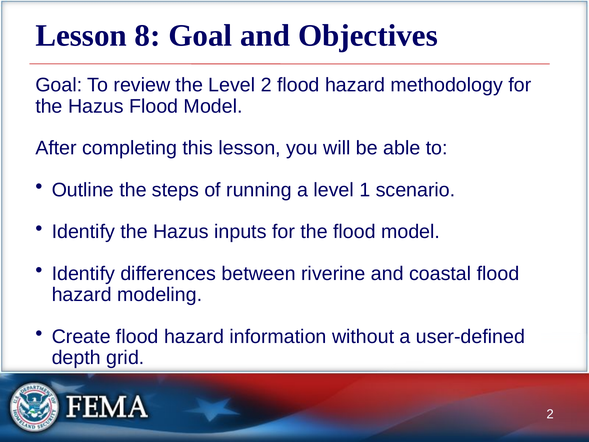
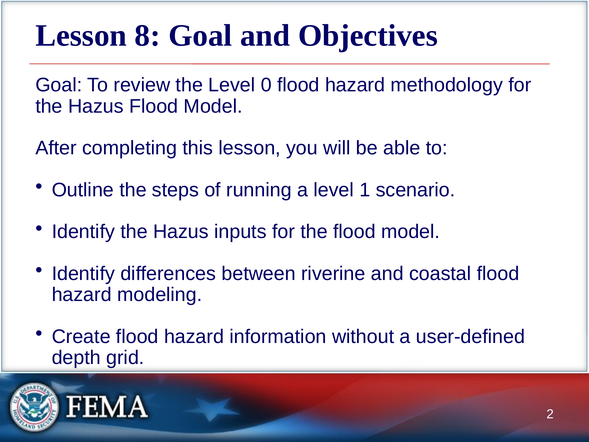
Level 2: 2 -> 0
